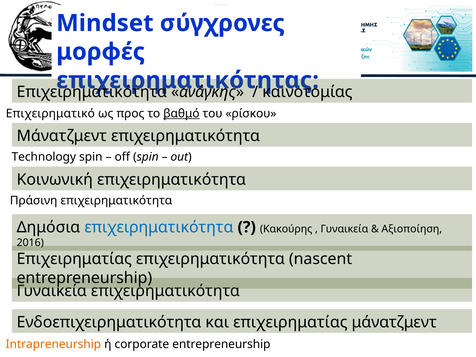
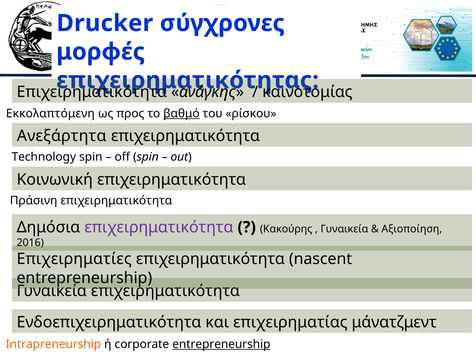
Mindset: Mindset -> Drucker
Επιχειρηματικό: Επιχειρηματικό -> Εκκολαπτόμενη
Μάνατζμεντ at (62, 136): Μάνατζμεντ -> Ανεξάρτητα
επιχειρηματικότητα at (159, 227) colour: blue -> purple
Επιχειρηματίας at (74, 259): Επιχειρηματίας -> Επιχειρηματίες
entrepreneurship at (221, 344) underline: none -> present
